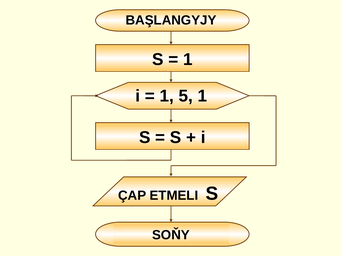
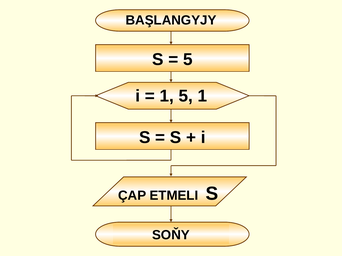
1 at (188, 60): 1 -> 5
